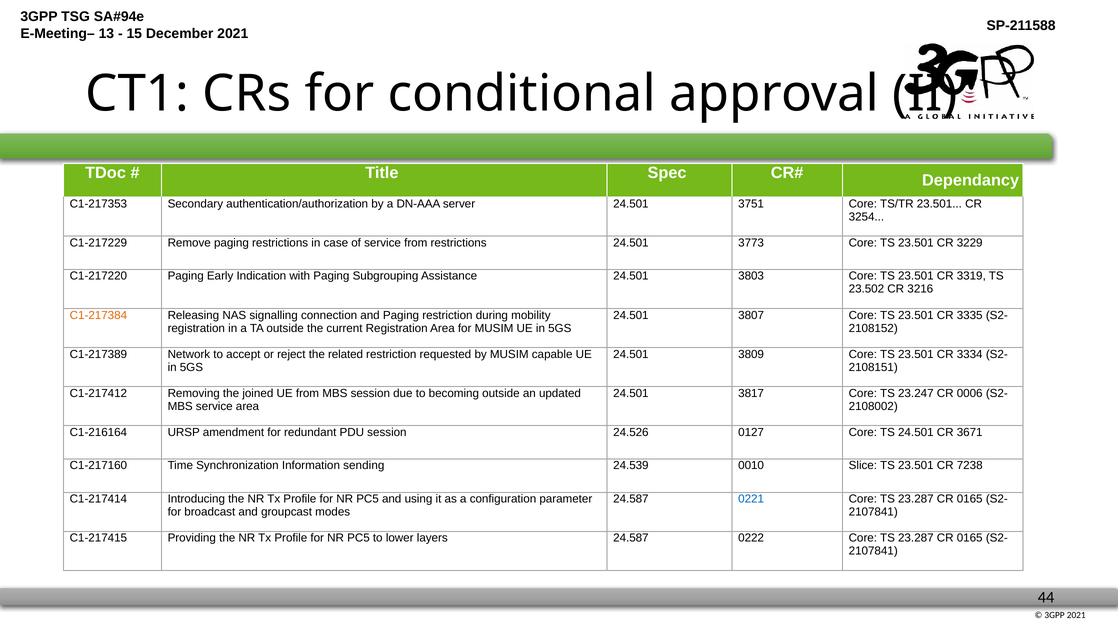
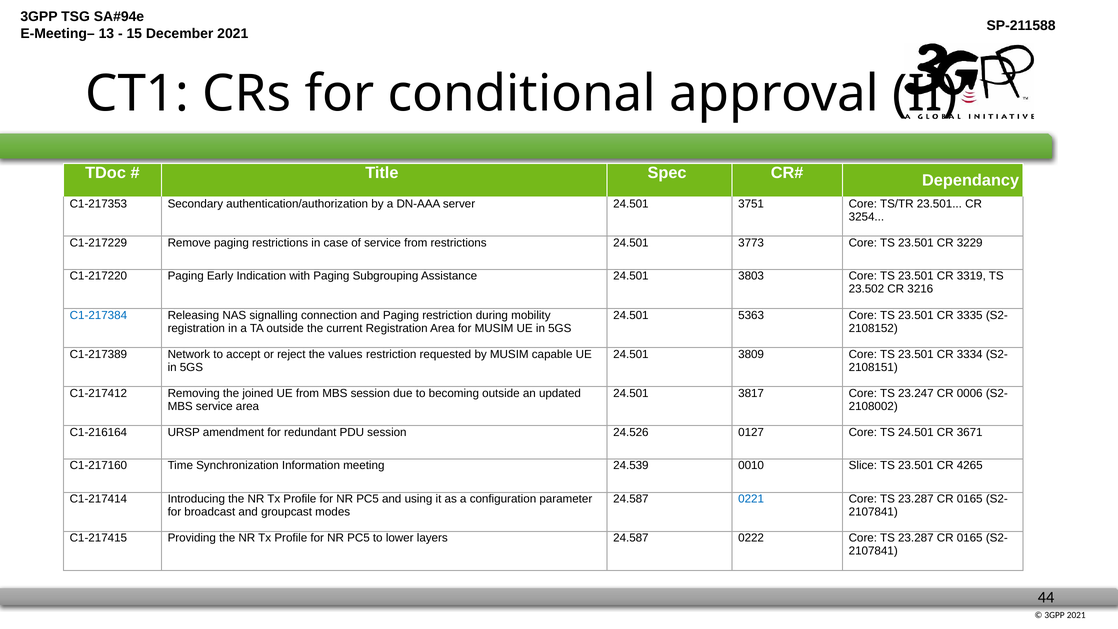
C1-217384 colour: orange -> blue
3807: 3807 -> 5363
related: related -> values
sending: sending -> meeting
7238: 7238 -> 4265
